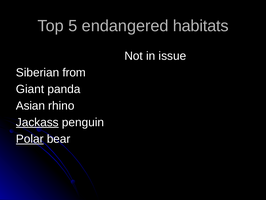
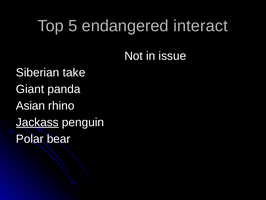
habitats: habitats -> interact
from: from -> take
Polar underline: present -> none
